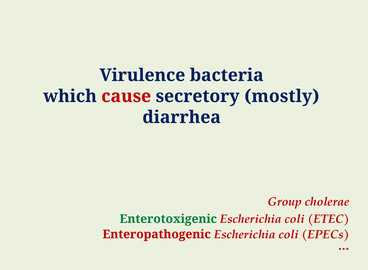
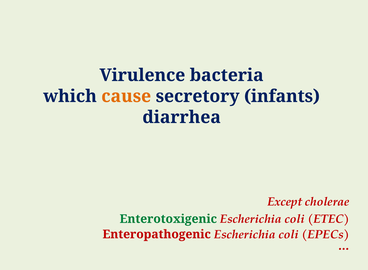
cause colour: red -> orange
mostly: mostly -> infants
Group: Group -> Except
